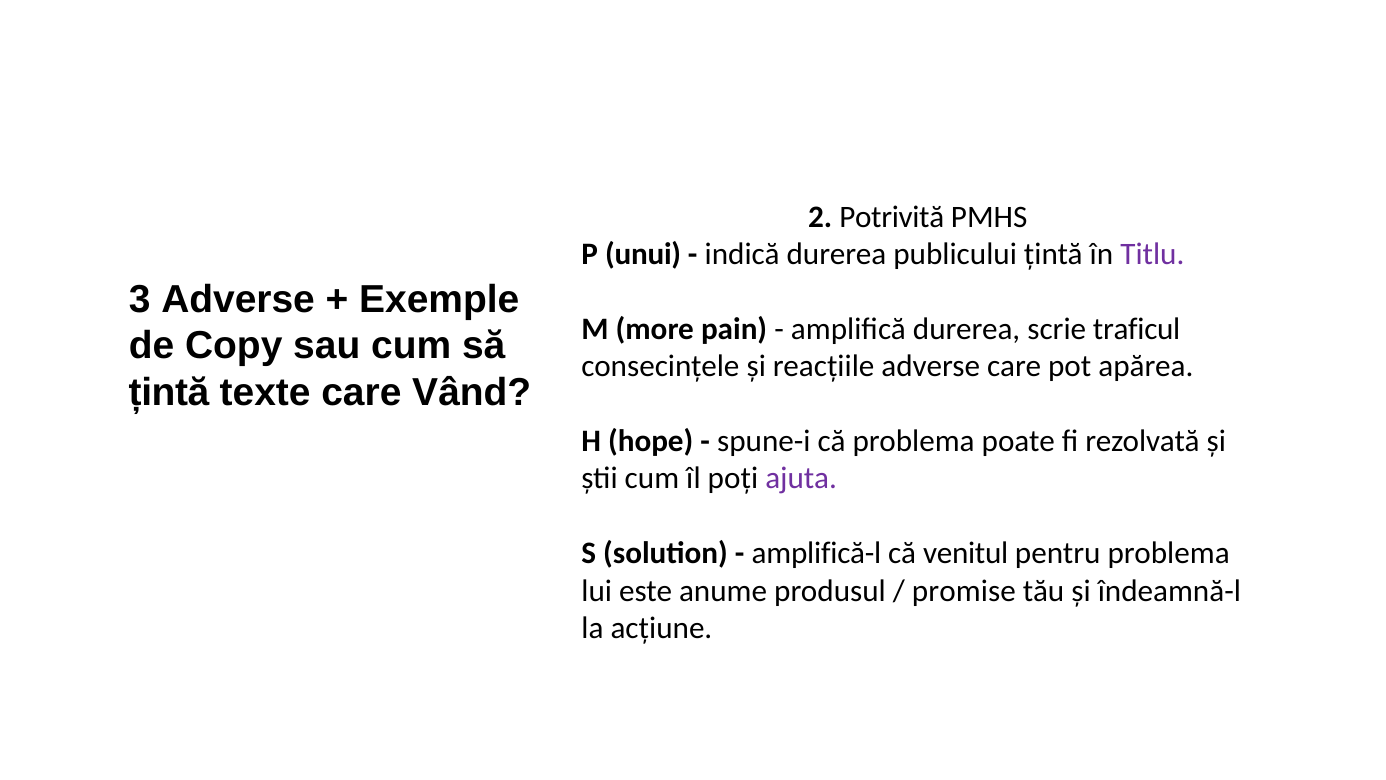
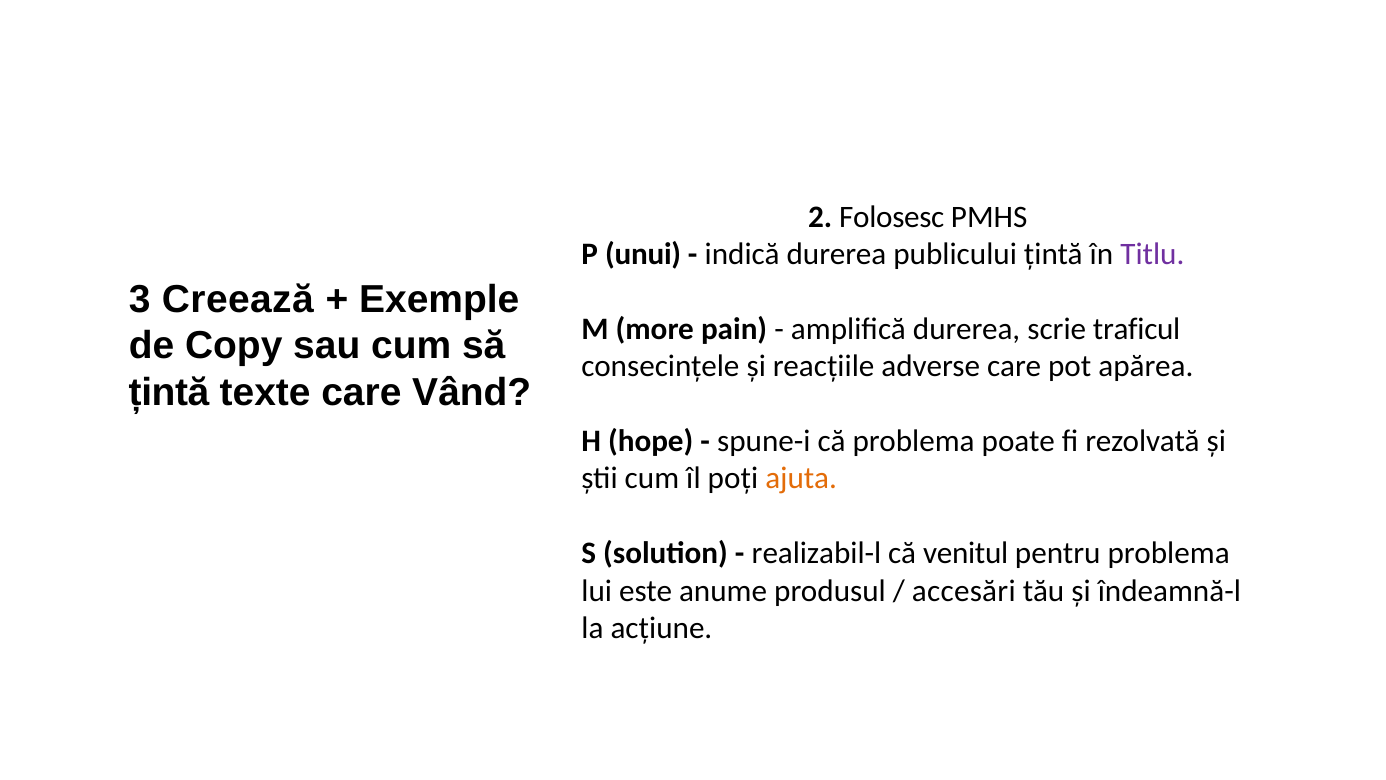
Potrivită: Potrivită -> Folosesc
3 Adverse: Adverse -> Creează
ajuta colour: purple -> orange
amplifică-l: amplifică-l -> realizabil-l
promise: promise -> accesări
